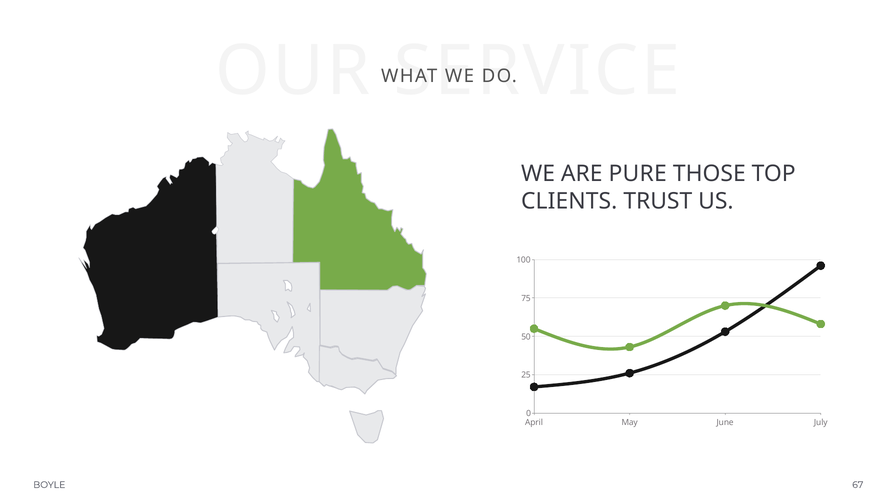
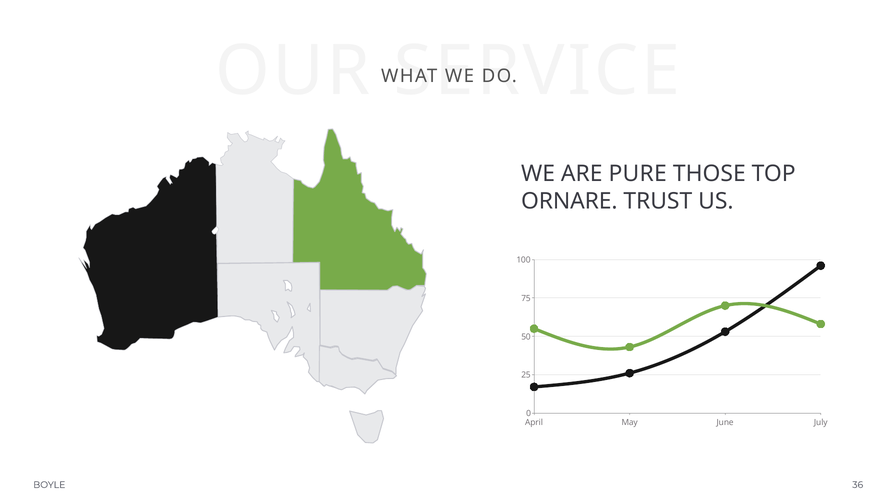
CLIENTS: CLIENTS -> ORNARE
67: 67 -> 36
